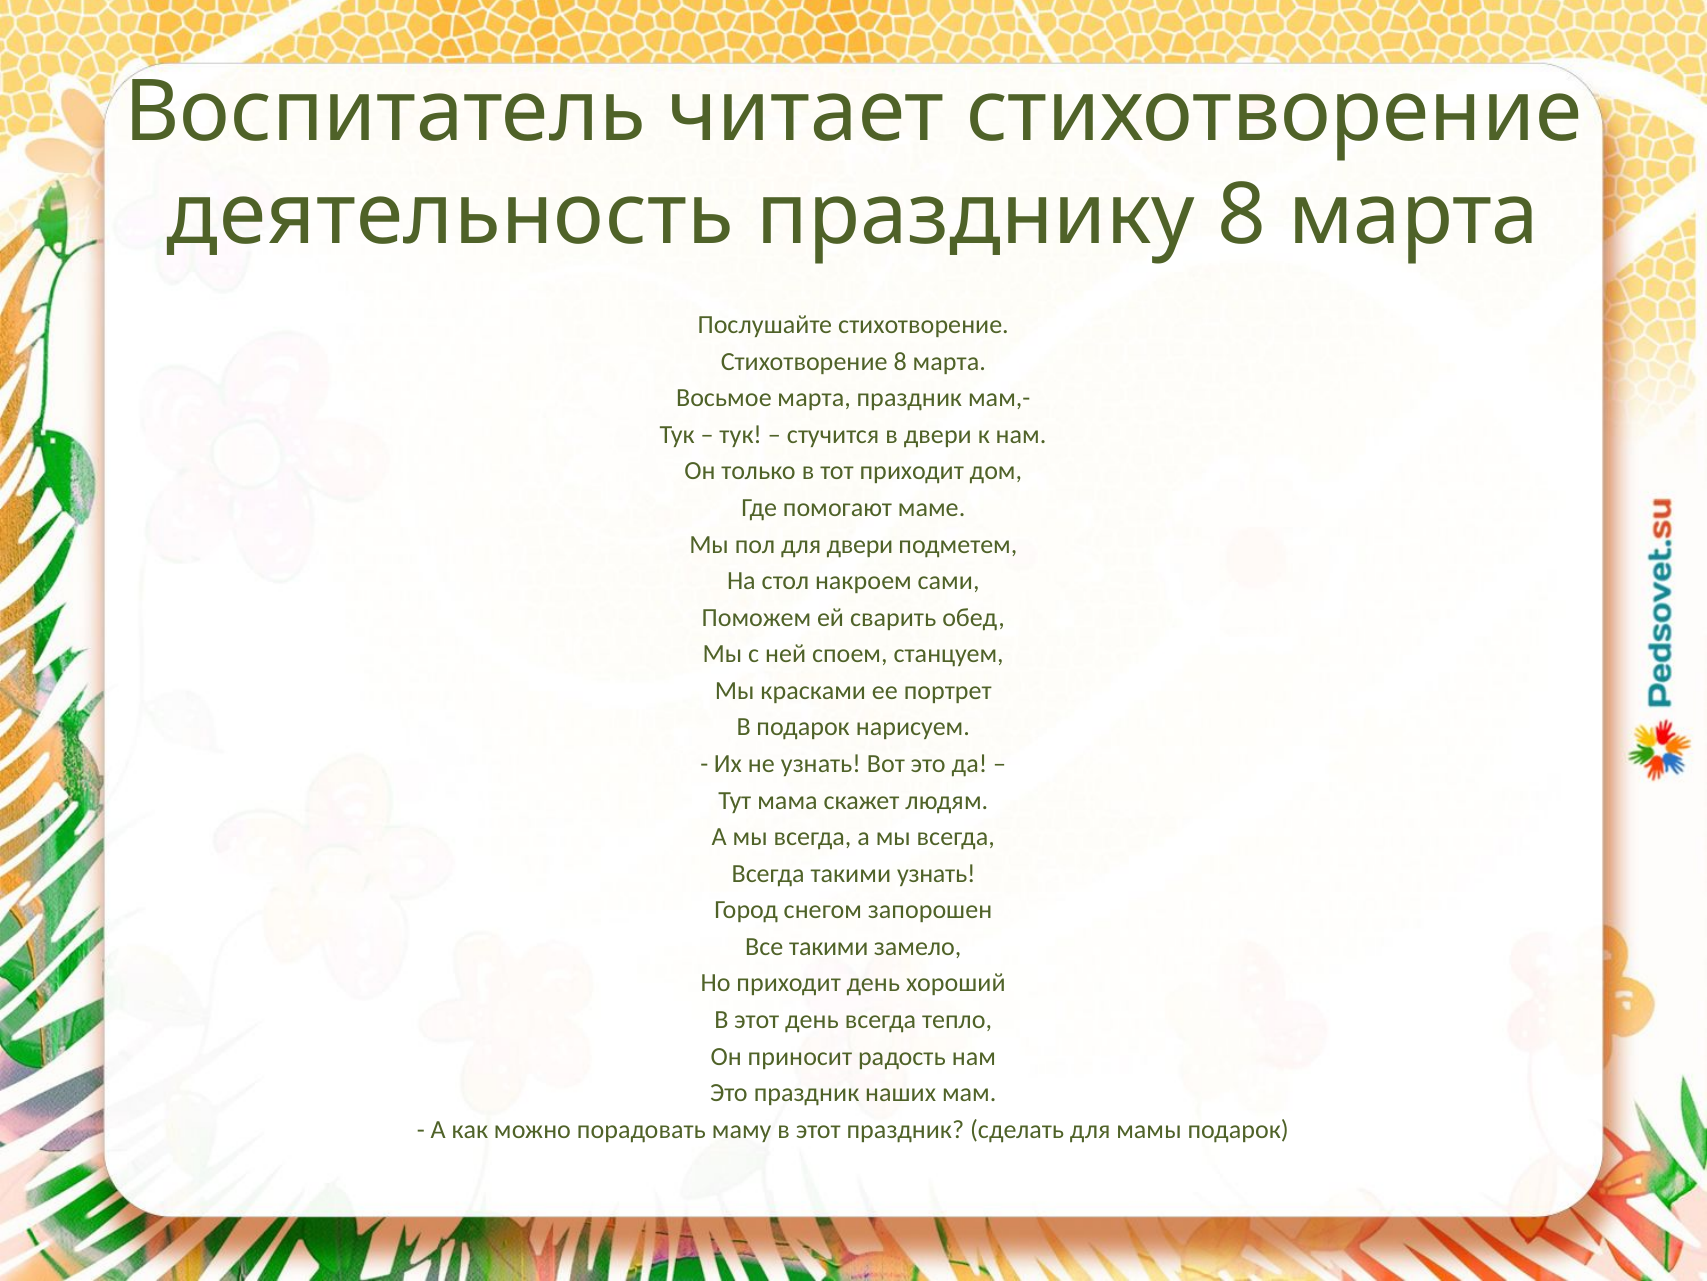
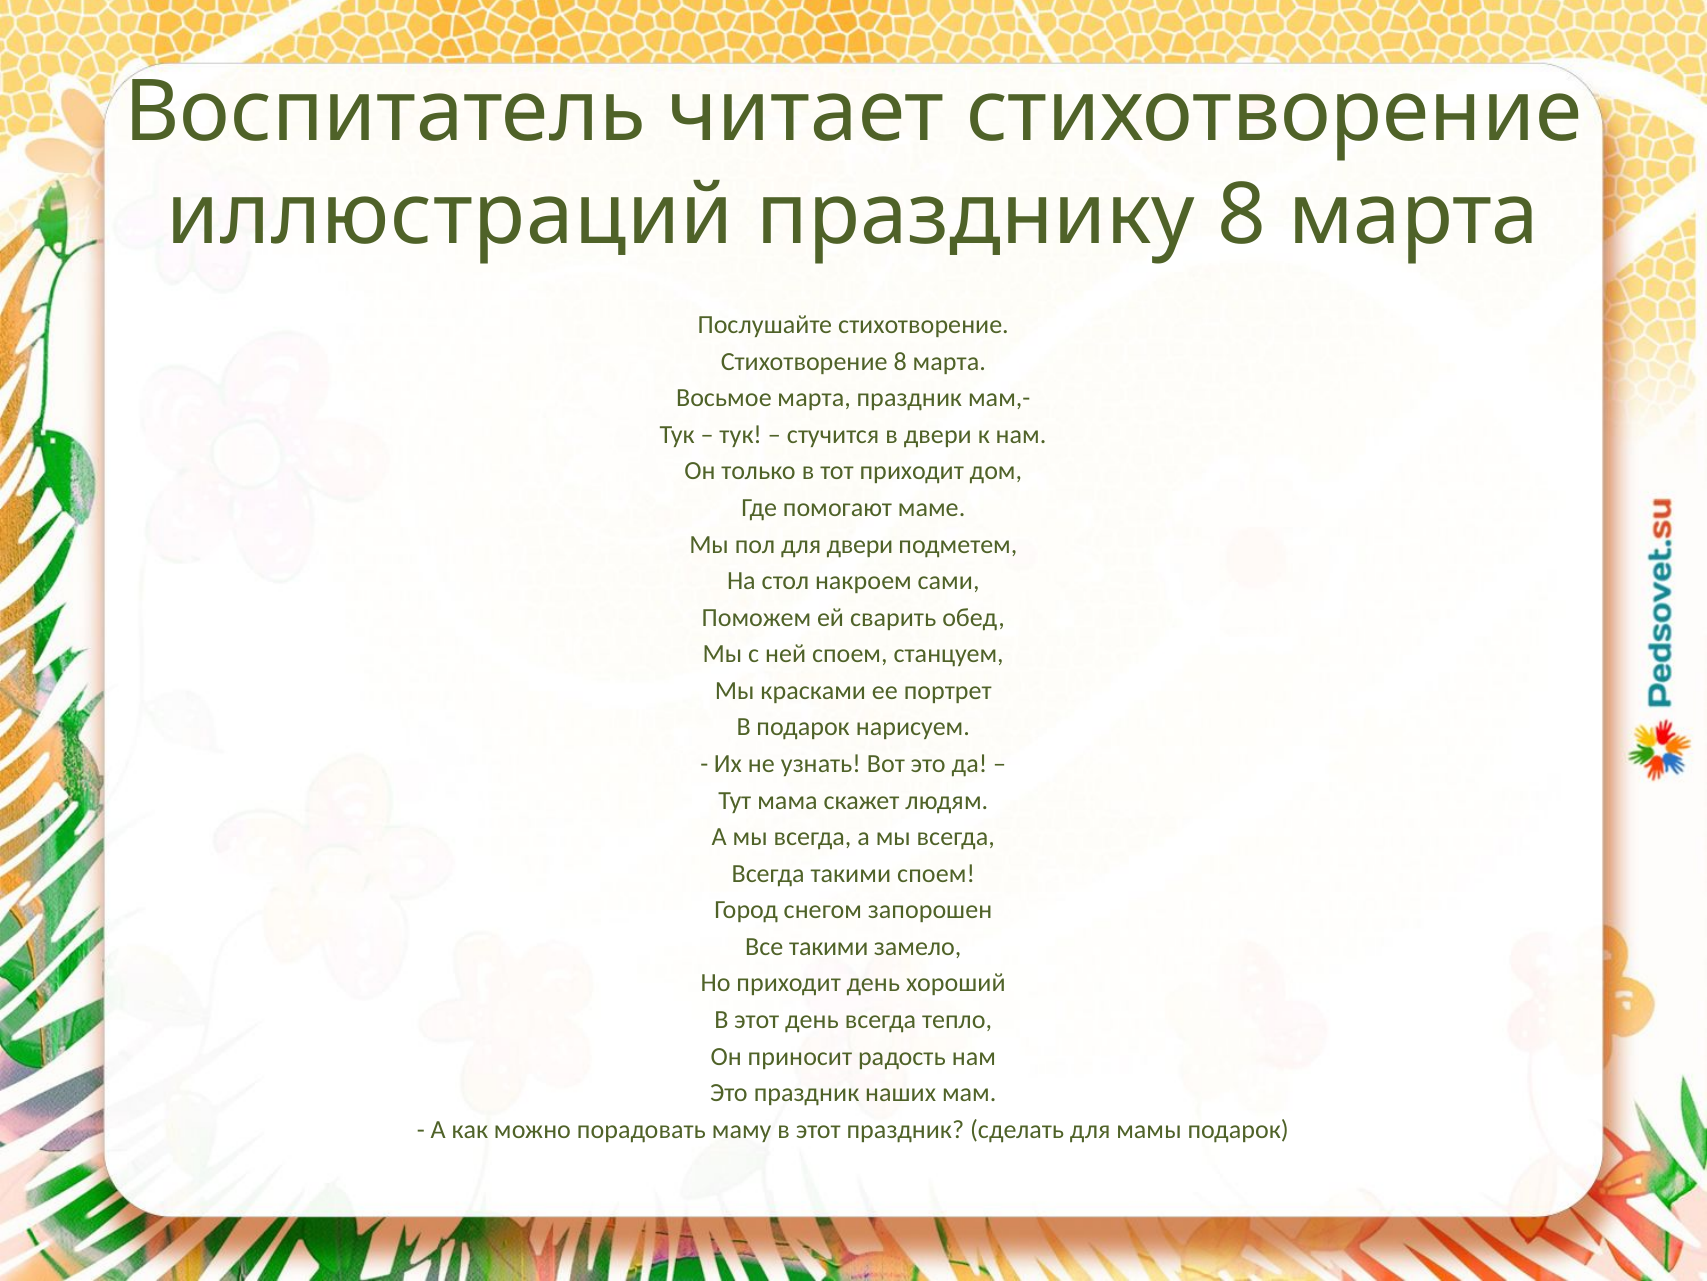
деятельность: деятельность -> иллюстраций
такими узнать: узнать -> споем
